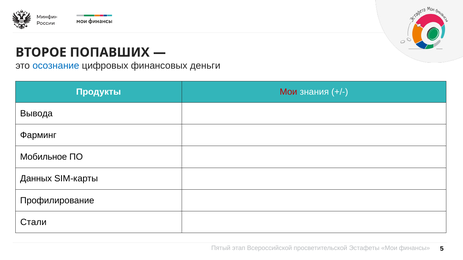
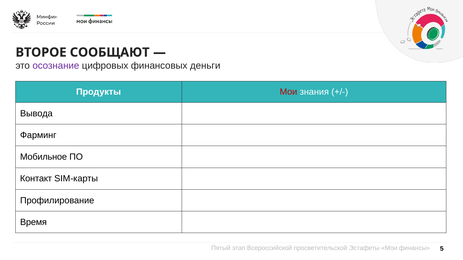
ПОПАВШИХ: ПОПАВШИХ -> СООБЩАЮТ
осознание colour: blue -> purple
Данных: Данных -> Контакт
Стали: Стали -> Время
